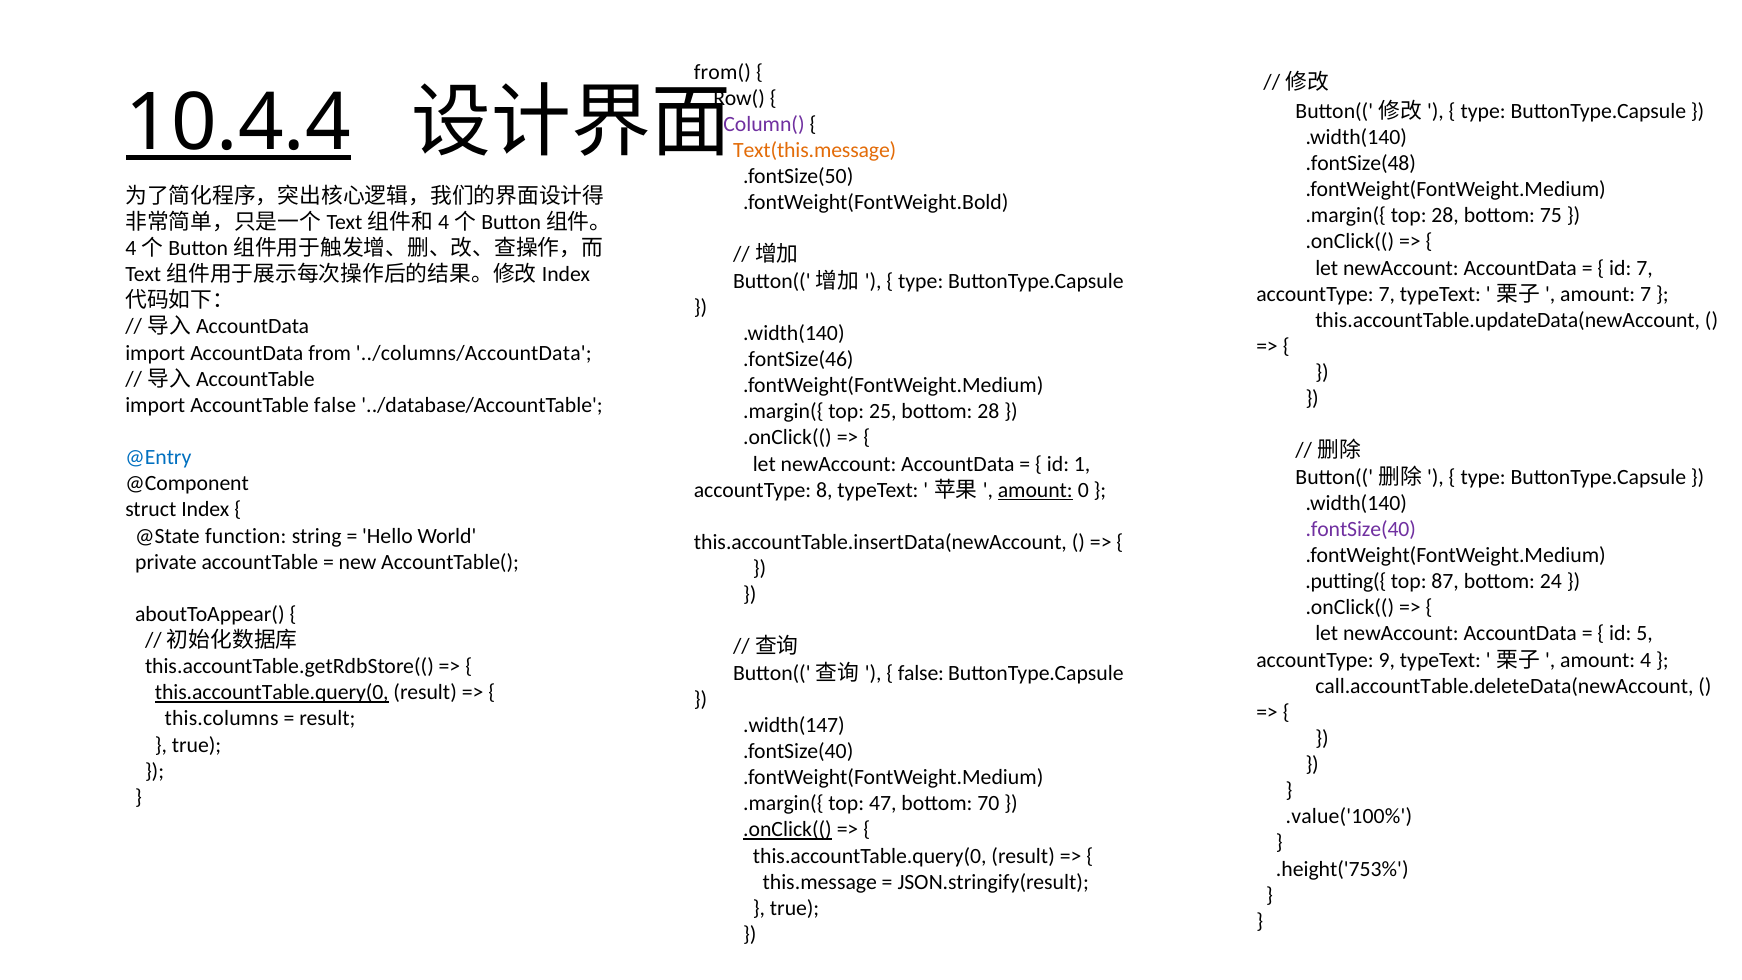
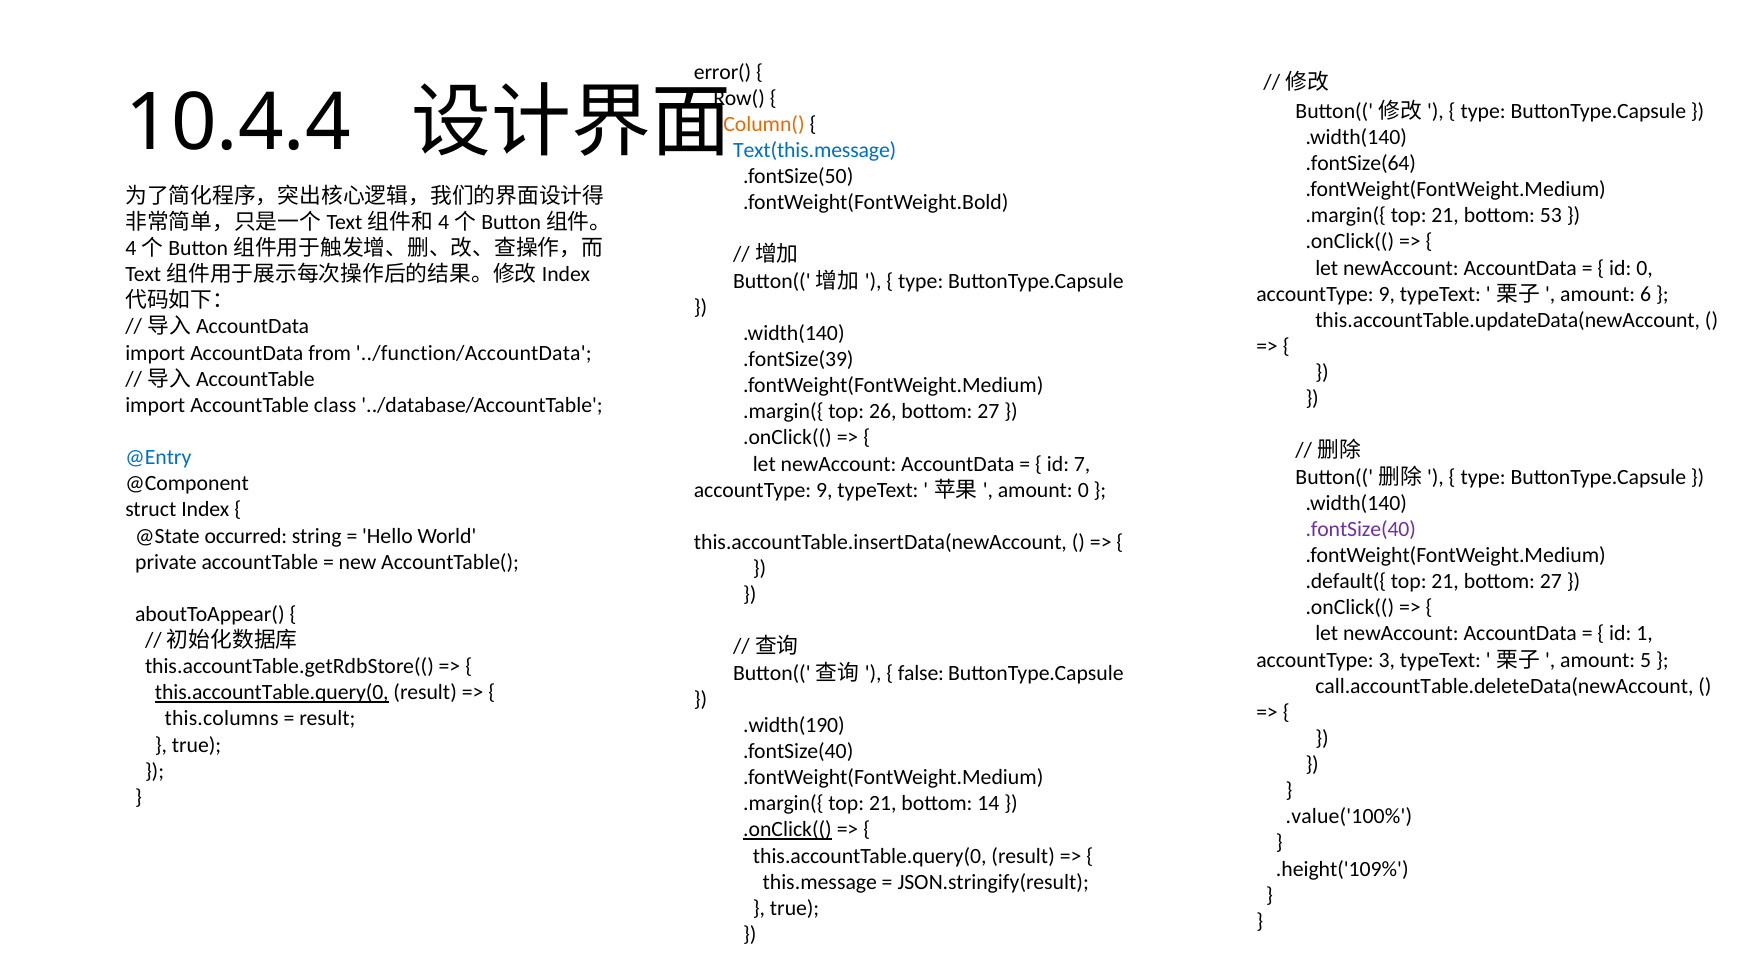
from(: from( -> error(
10.4.4 underline: present -> none
Column( colour: purple -> orange
Text(this.message colour: orange -> blue
.fontSize(48: .fontSize(48 -> .fontSize(64
28 at (1445, 216): 28 -> 21
75: 75 -> 53
id 7: 7 -> 0
7 at (1387, 294): 7 -> 9
amount 7: 7 -> 6
../columns/AccountData: ../columns/AccountData -> ../function/AccountData
.fontSize(46: .fontSize(46 -> .fontSize(39
AccountTable false: false -> class
25: 25 -> 26
28 at (988, 412): 28 -> 27
1: 1 -> 7
8 at (824, 490): 8 -> 9
amount at (1035, 490) underline: present -> none
function: function -> occurred
.putting({: .putting({ -> .default({
87 at (1445, 581): 87 -> 21
24 at (1551, 581): 24 -> 27
5: 5 -> 1
9: 9 -> 3
4: 4 -> 5
.width(147: .width(147 -> .width(190
47 at (883, 803): 47 -> 21
70: 70 -> 14
.height('753%: .height('753% -> .height('109%
